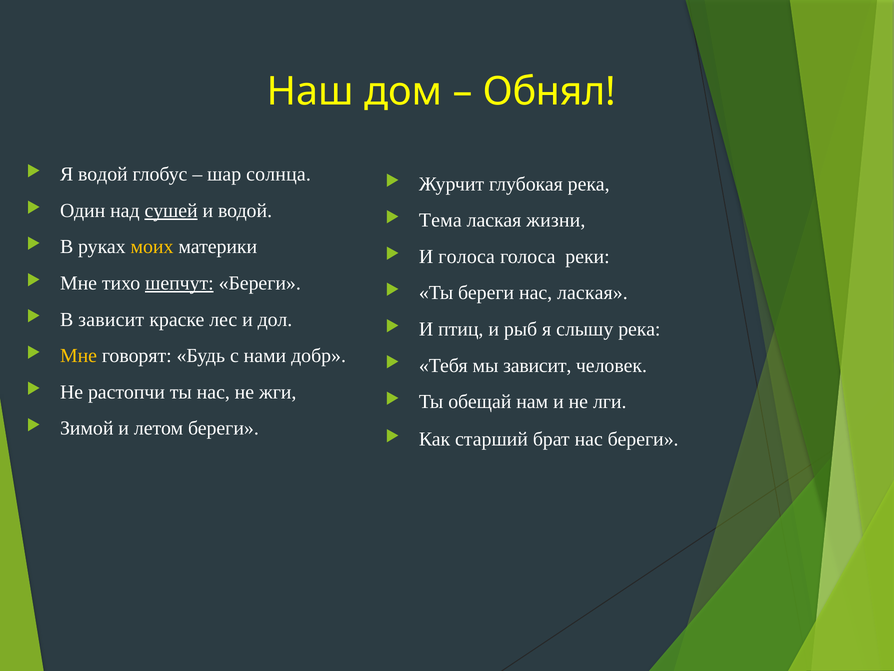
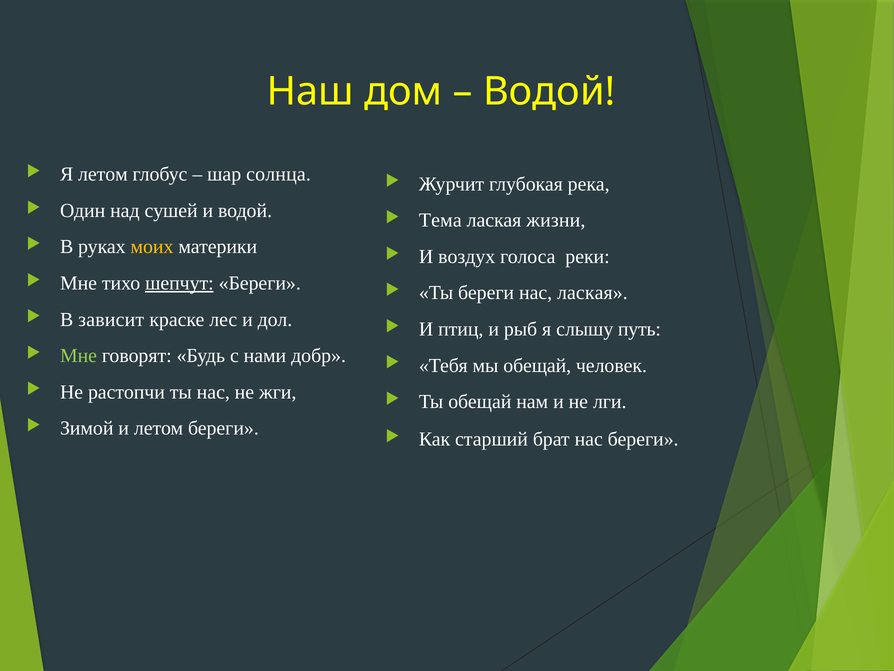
Обнял at (549, 92): Обнял -> Водой
Я водой: водой -> летом
сушей underline: present -> none
И голоса: голоса -> воздух
слышу река: река -> путь
Мне at (79, 355) colour: yellow -> light green
мы зависит: зависит -> обещай
